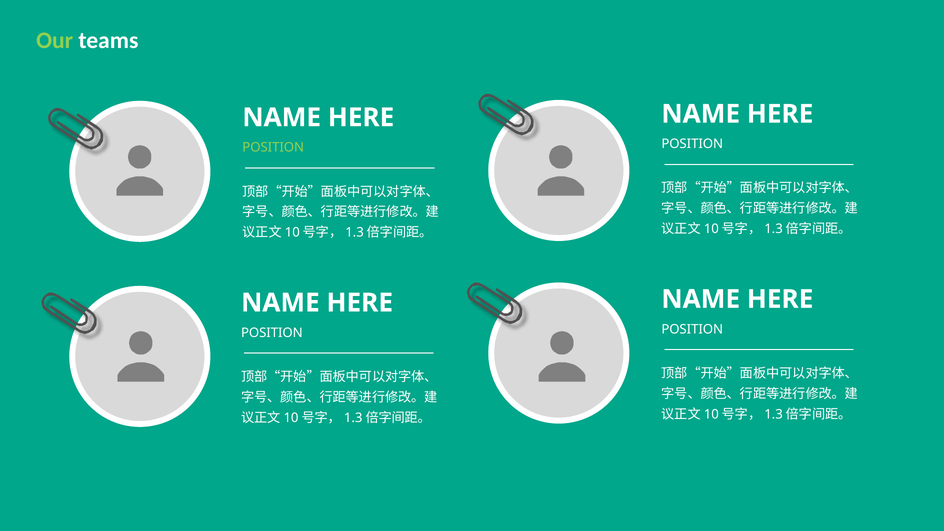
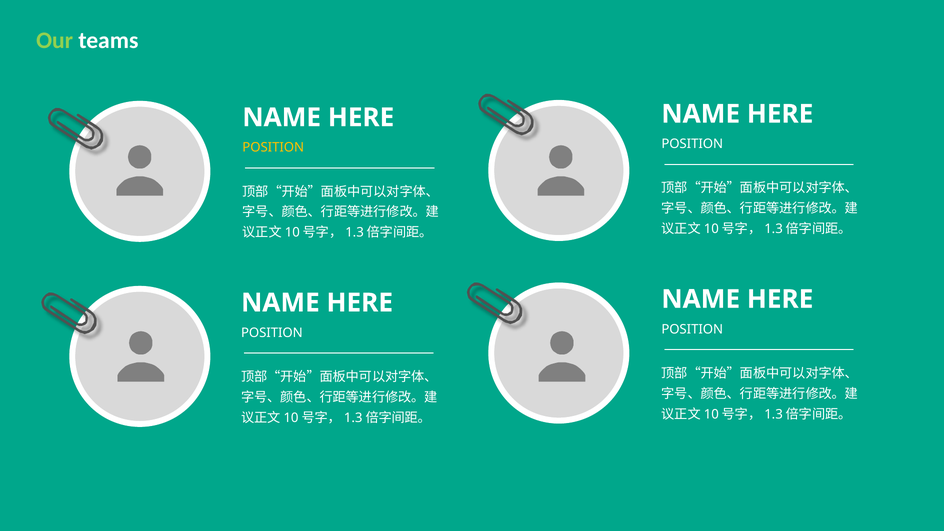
POSITION at (273, 148) colour: light green -> yellow
